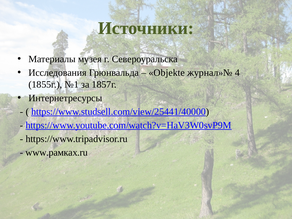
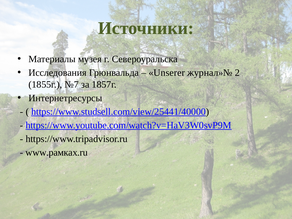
Objekte: Objekte -> Unserer
4: 4 -> 2
№1: №1 -> №7
